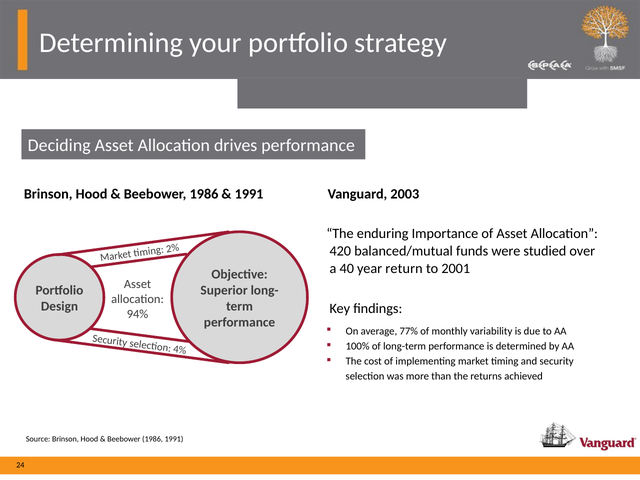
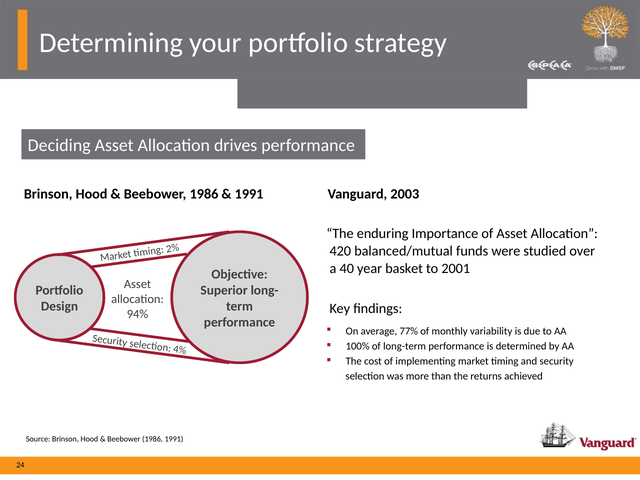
return: return -> basket
